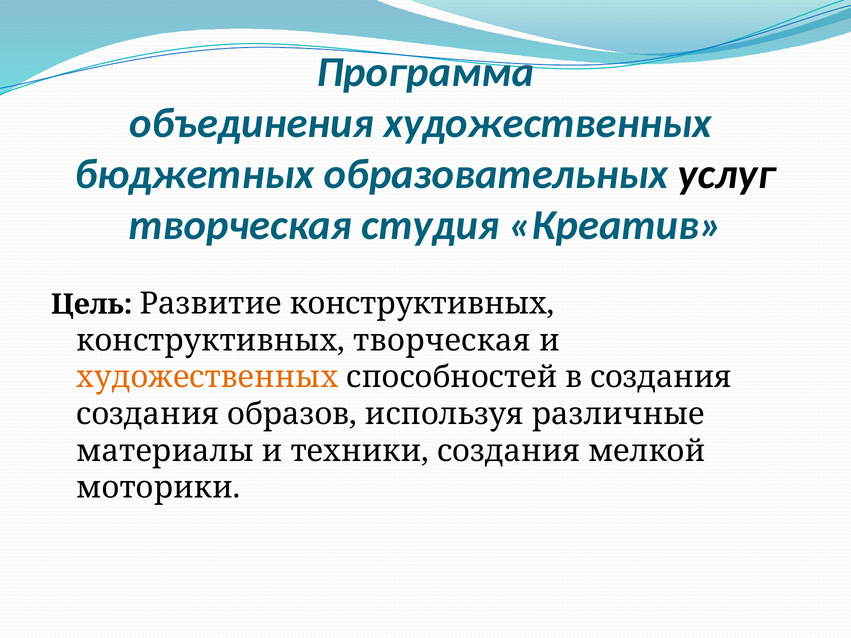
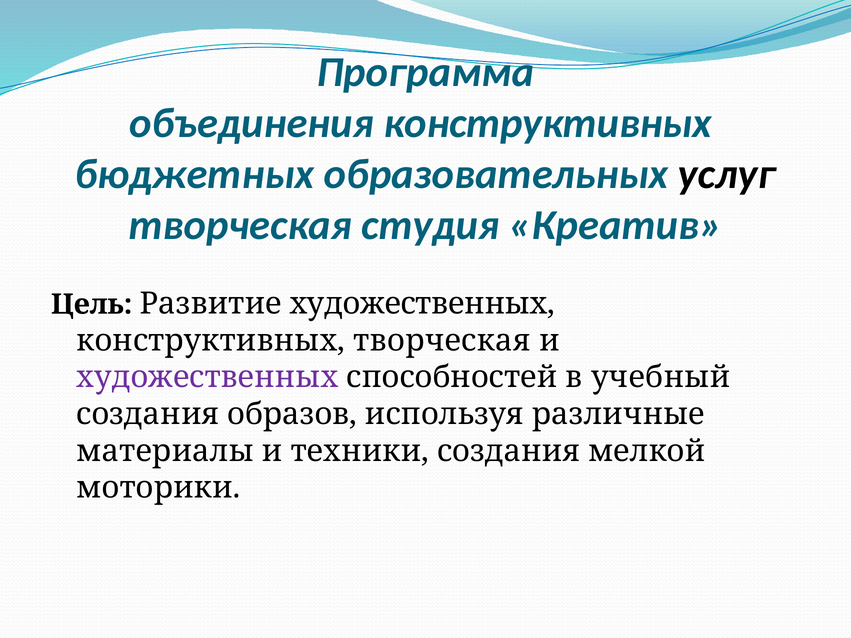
объединения художественных: художественных -> конструктивных
Развитие конструктивных: конструктивных -> художественных
художественных at (207, 377) colour: orange -> purple
в создания: создания -> учебный
